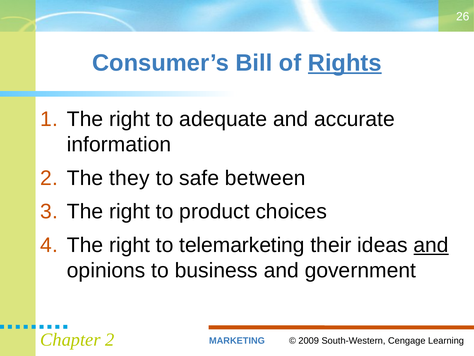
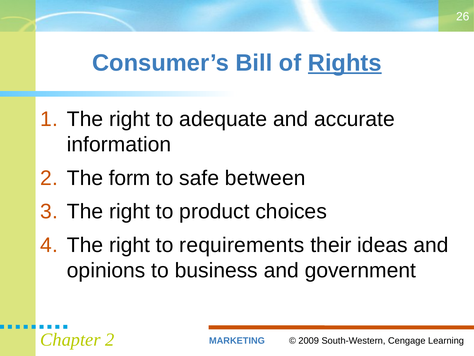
they: they -> form
telemarketing: telemarketing -> requirements
and at (431, 245) underline: present -> none
